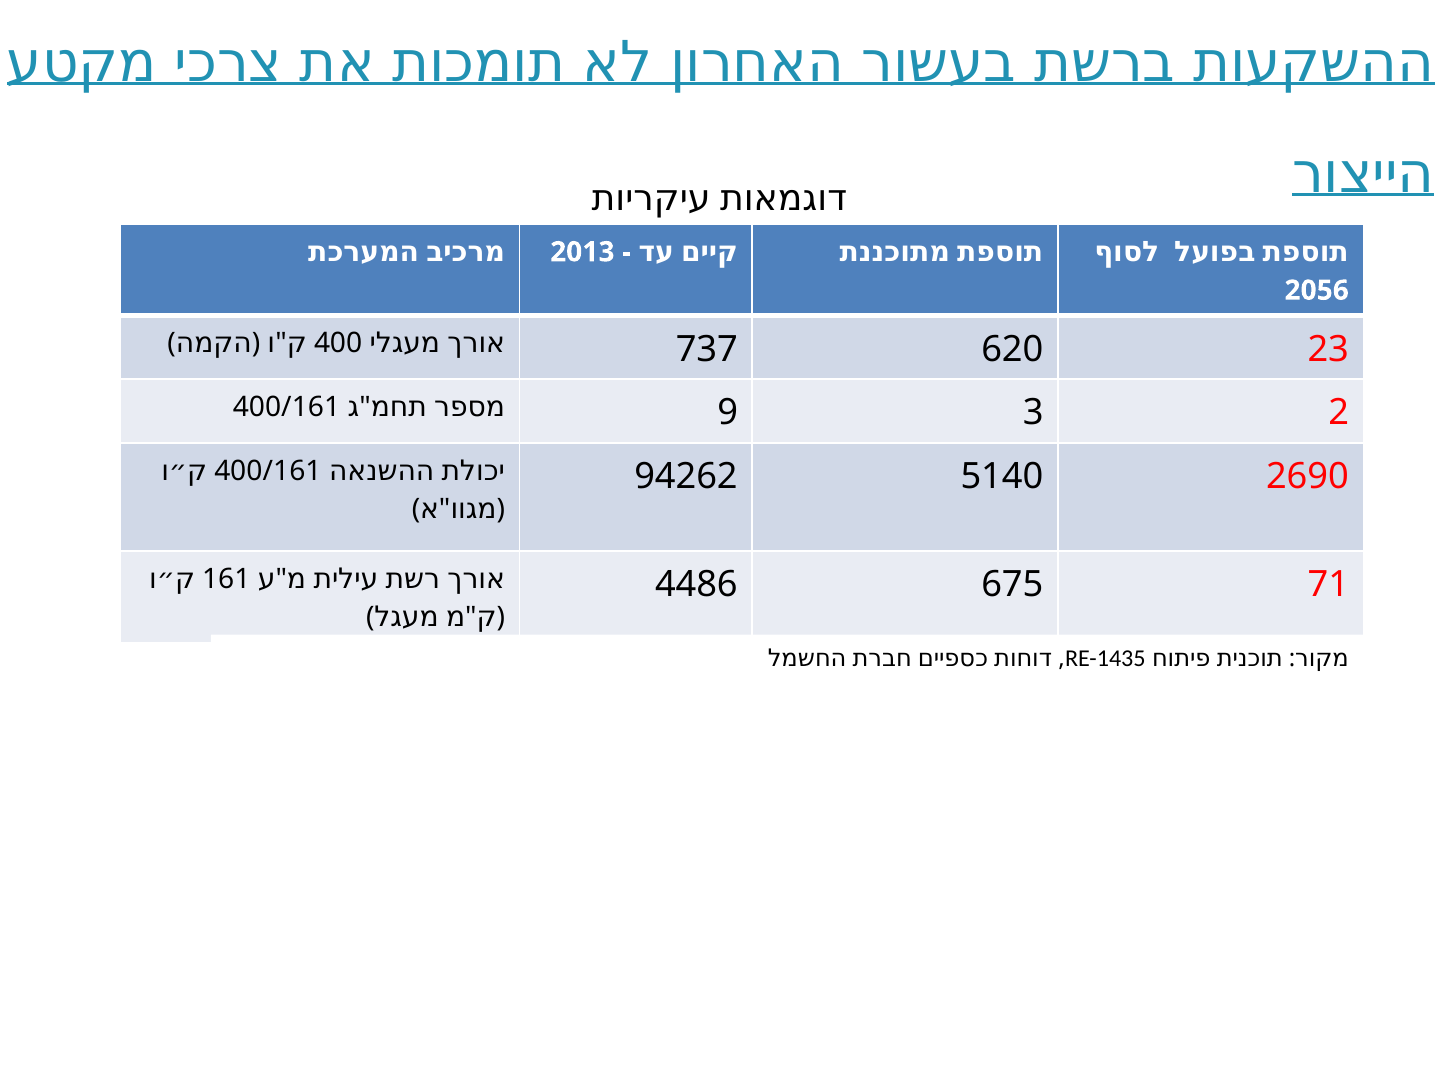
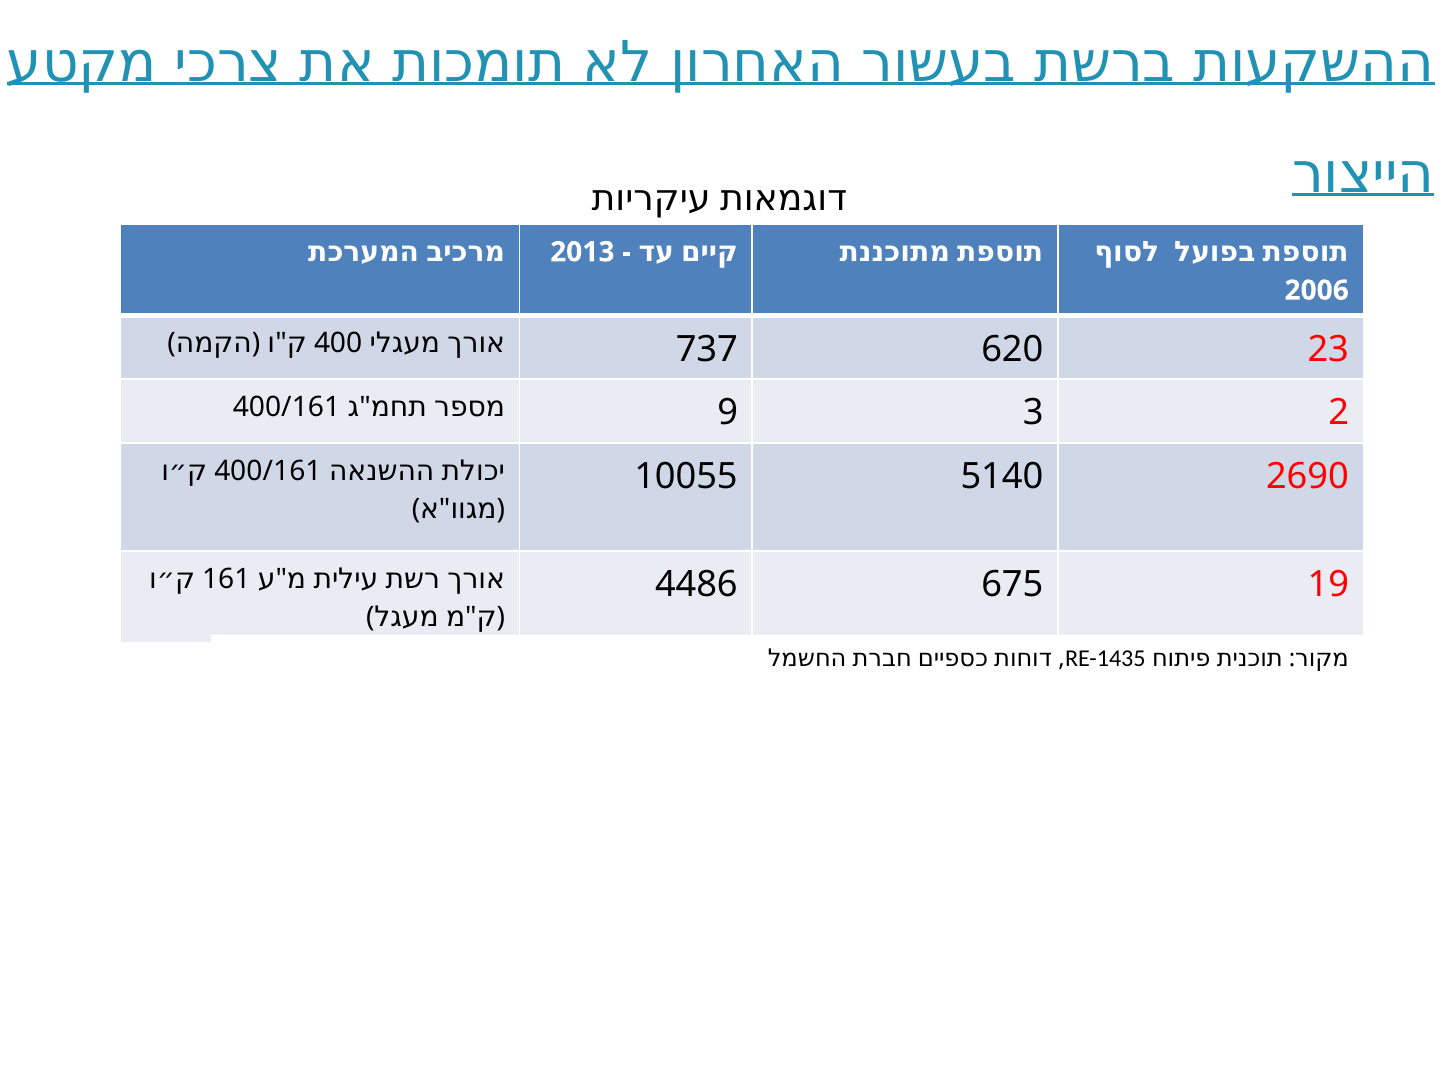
2056: 2056 -> 2006
94262: 94262 -> 10055
71: 71 -> 19
